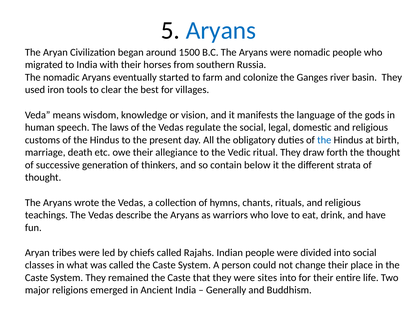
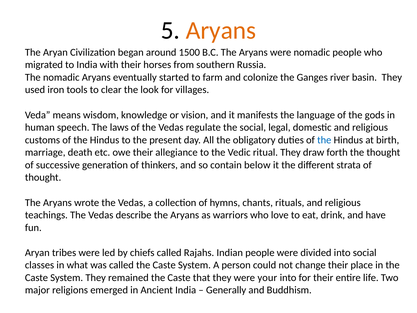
Aryans at (221, 30) colour: blue -> orange
best: best -> look
sites: sites -> your
